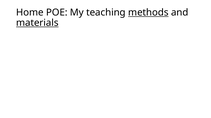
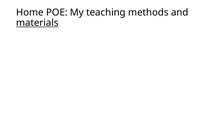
methods underline: present -> none
